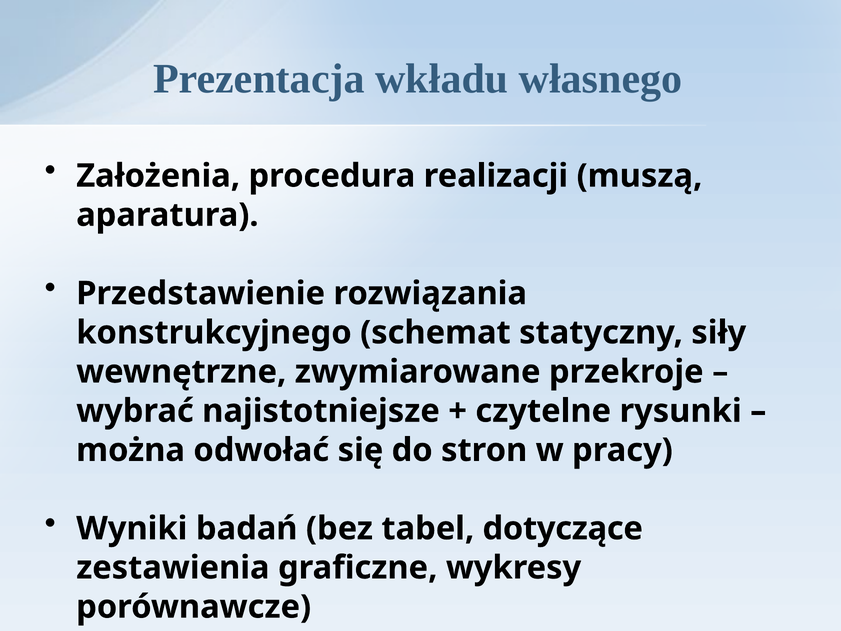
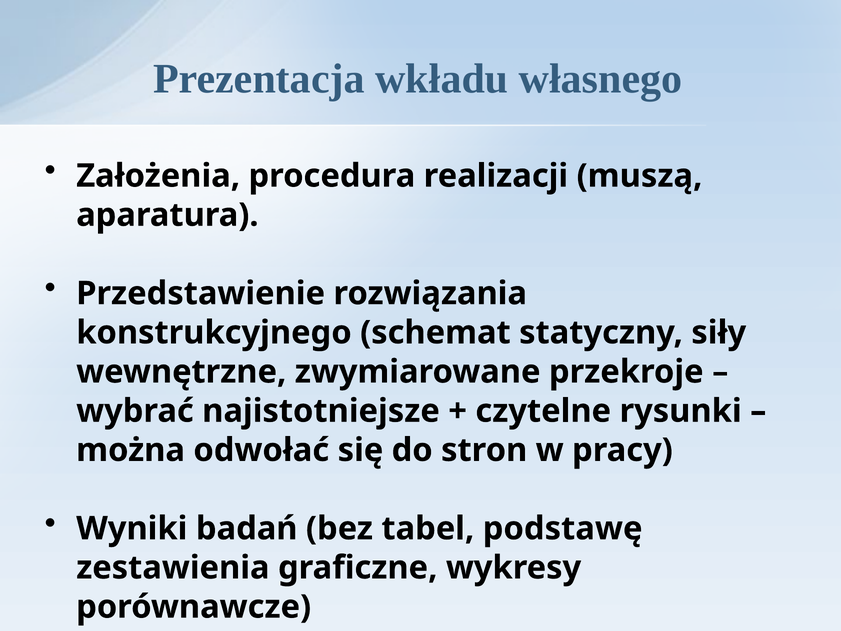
dotyczące: dotyczące -> podstawę
